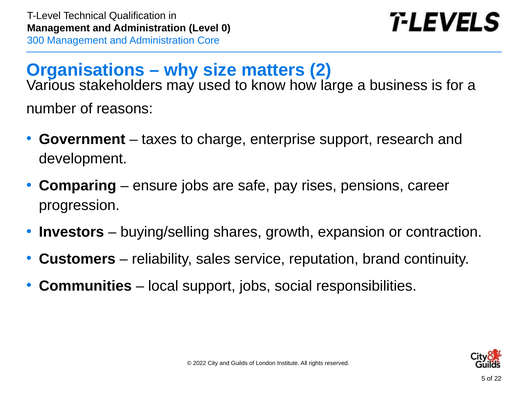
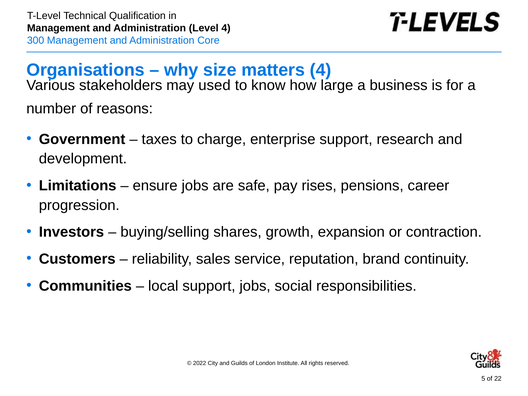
0 at (226, 28): 0 -> 4
matters 2: 2 -> 4
Comparing: Comparing -> Limitations
